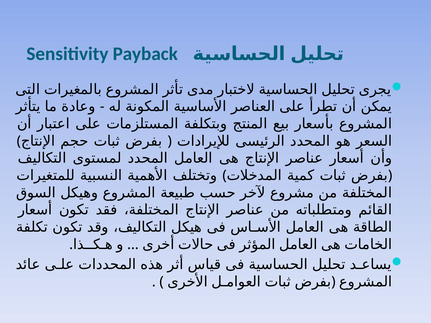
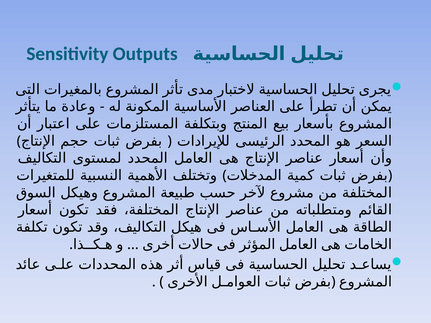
Payback: Payback -> Outputs
